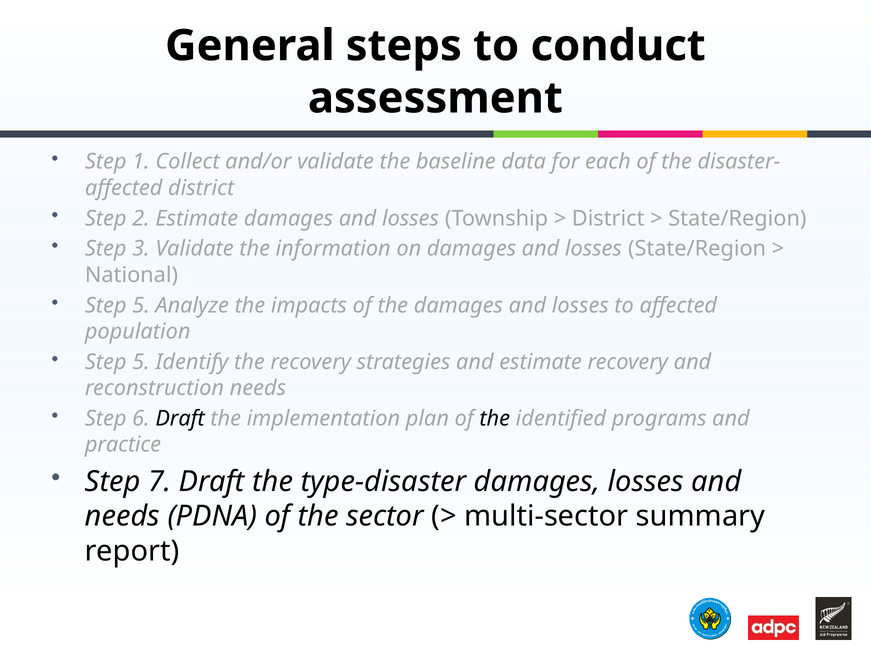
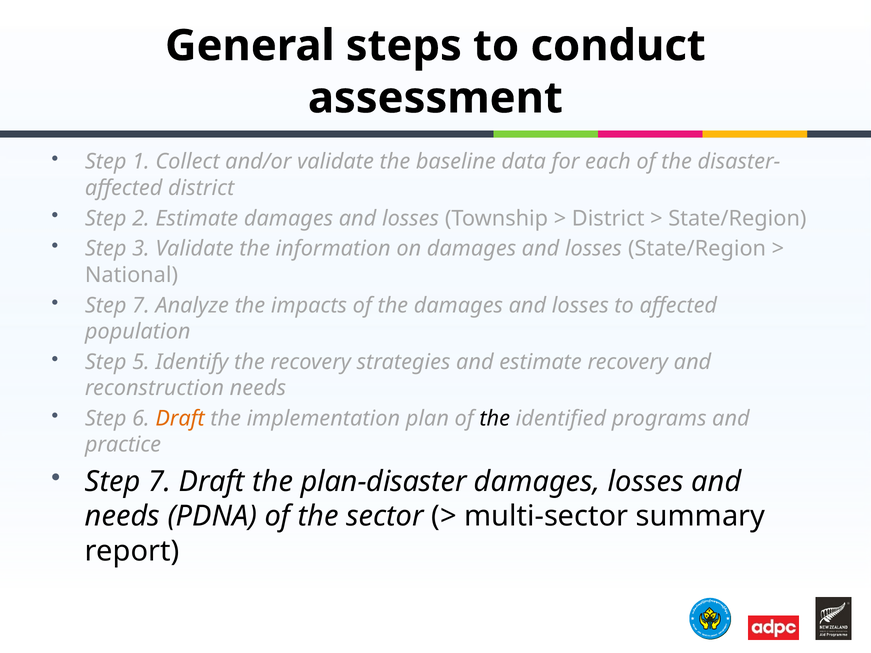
5 at (141, 306): 5 -> 7
Draft at (180, 419) colour: black -> orange
type-disaster: type-disaster -> plan-disaster
